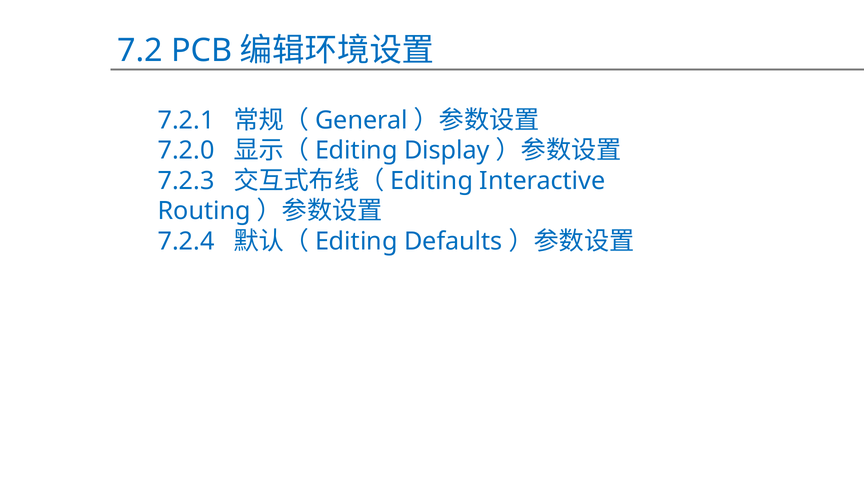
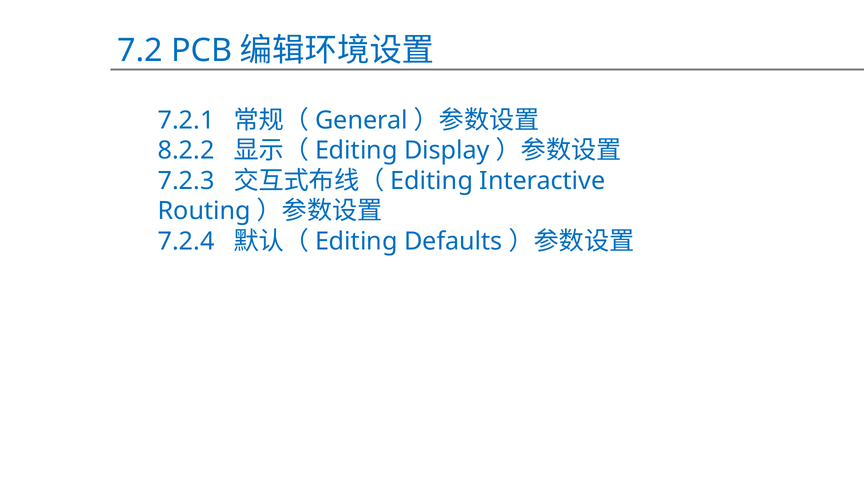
7.2.0: 7.2.0 -> 8.2.2
